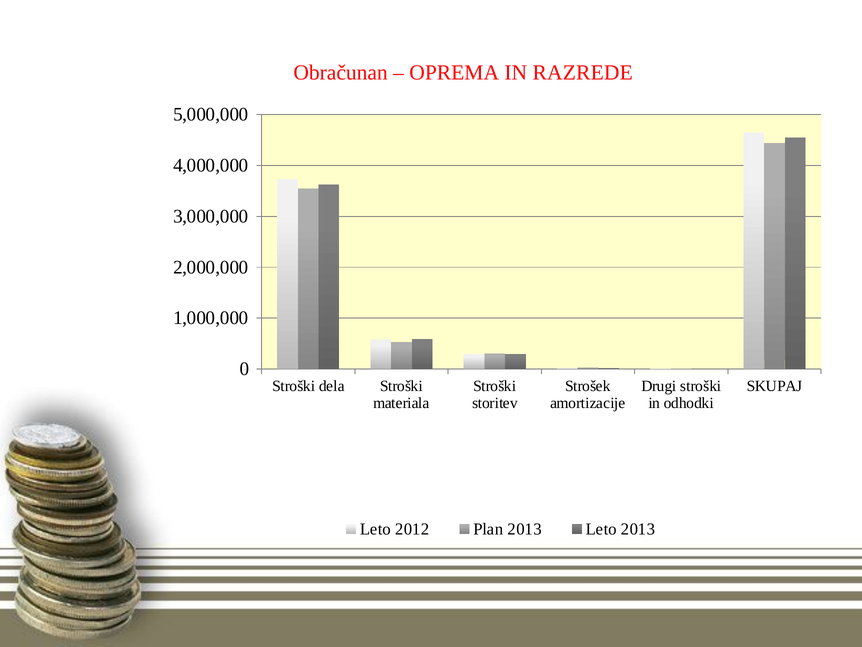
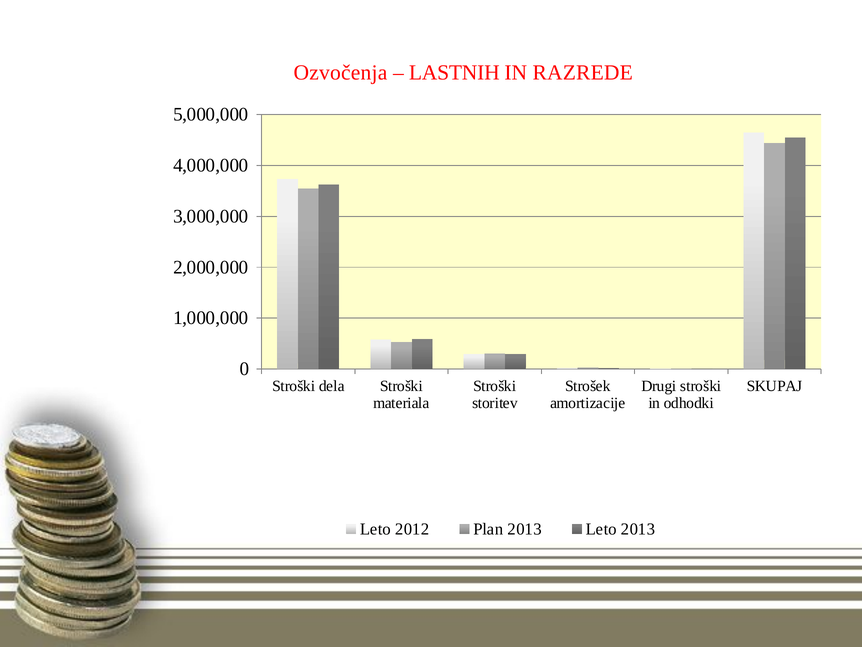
Obračunan: Obračunan -> Ozvočenja
OPREMA: OPREMA -> LASTNIH
